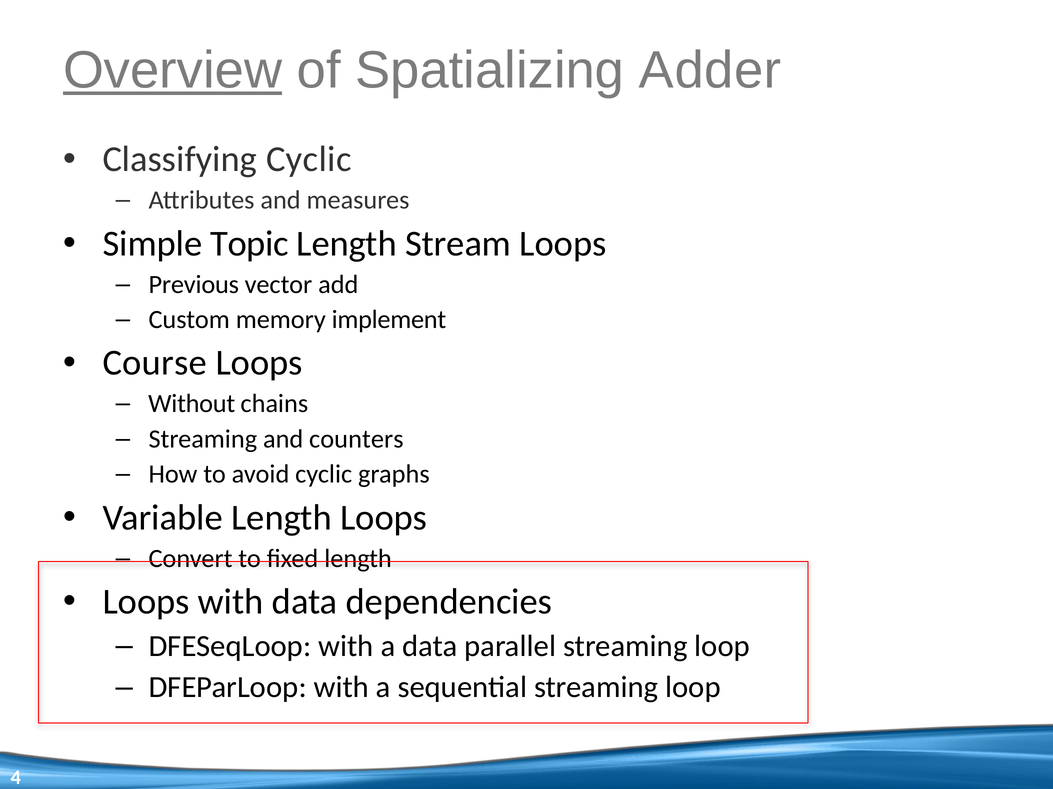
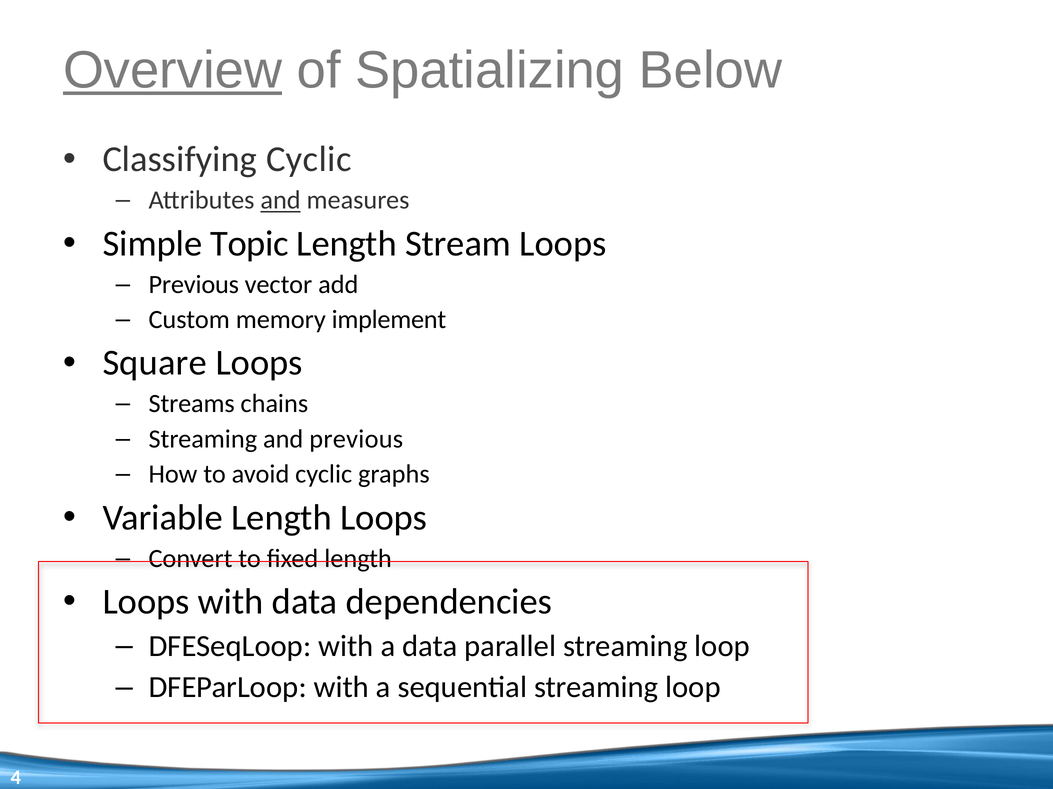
Adder: Adder -> Below
and at (281, 200) underline: none -> present
Course: Course -> Square
Without: Without -> Streams
and counters: counters -> previous
